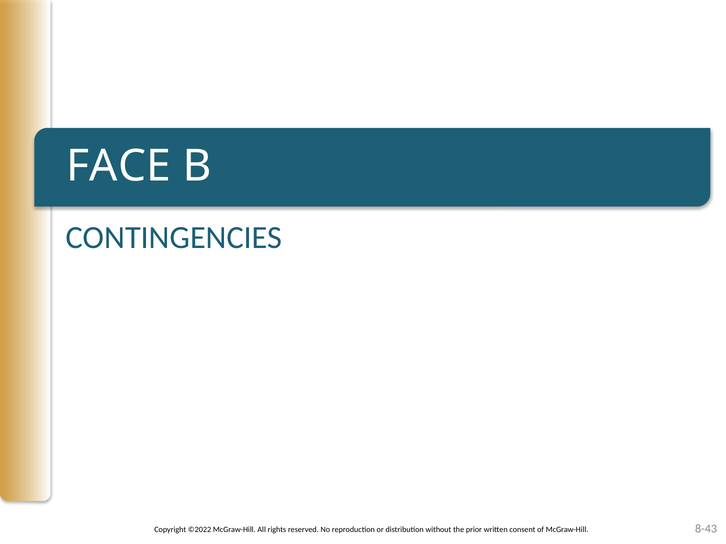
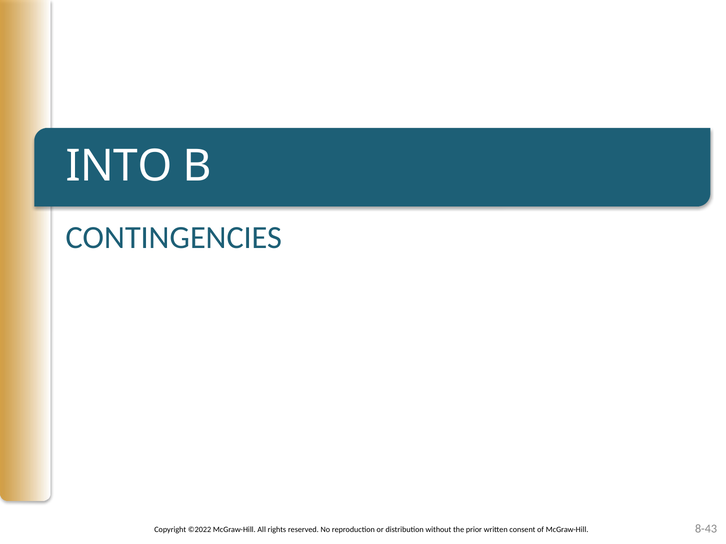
FACE: FACE -> INTO
